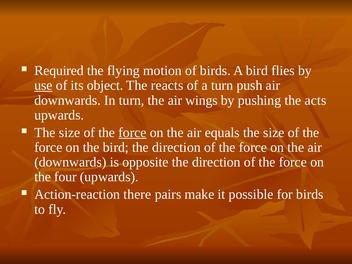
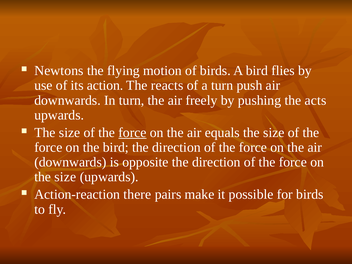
Required: Required -> Newtons
use underline: present -> none
object: object -> action
wings: wings -> freely
four at (65, 177): four -> size
